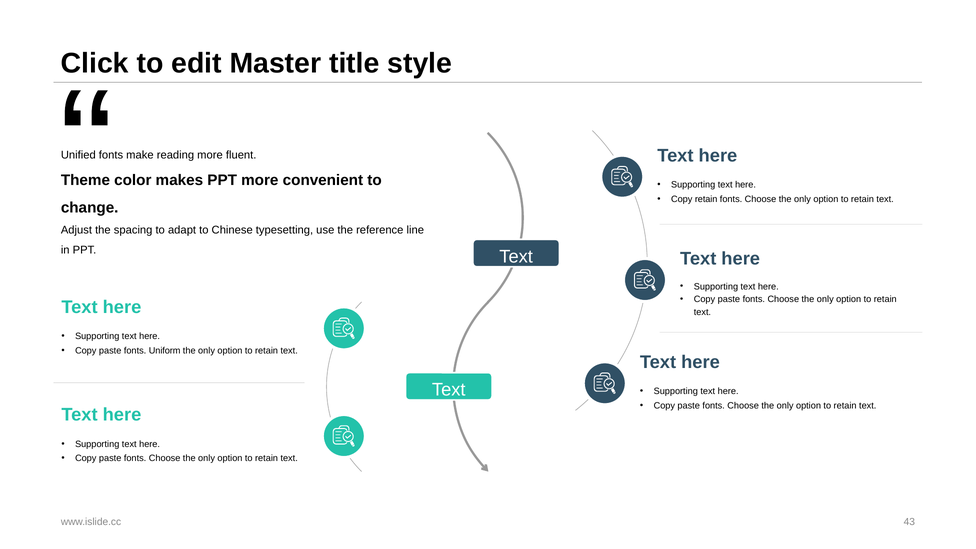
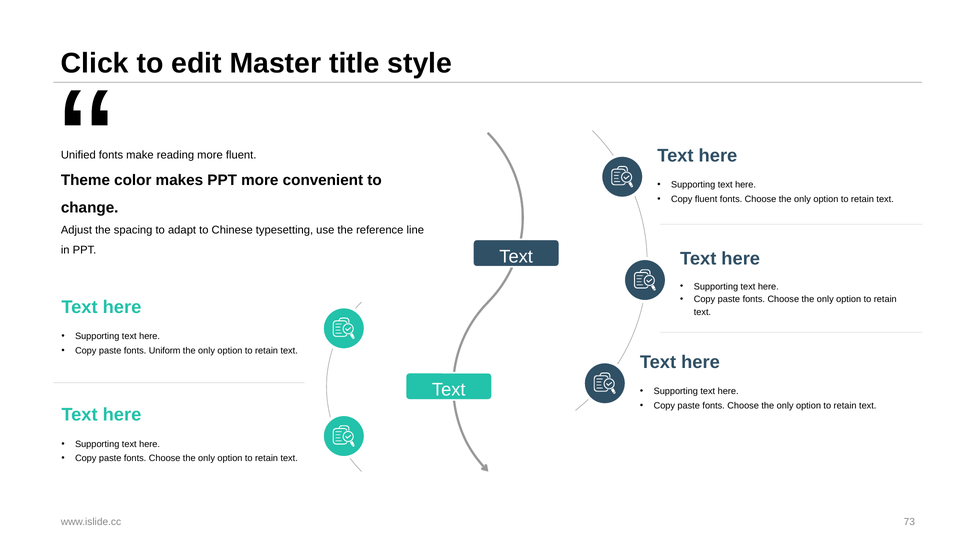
Copy retain: retain -> fluent
43: 43 -> 73
